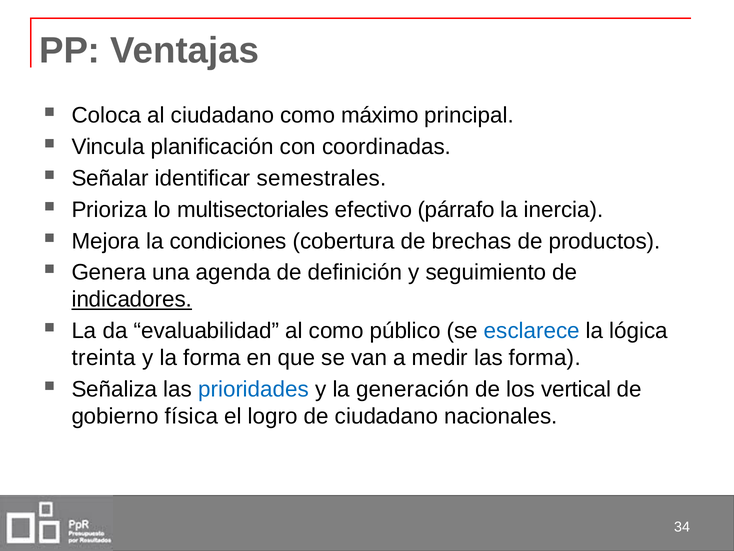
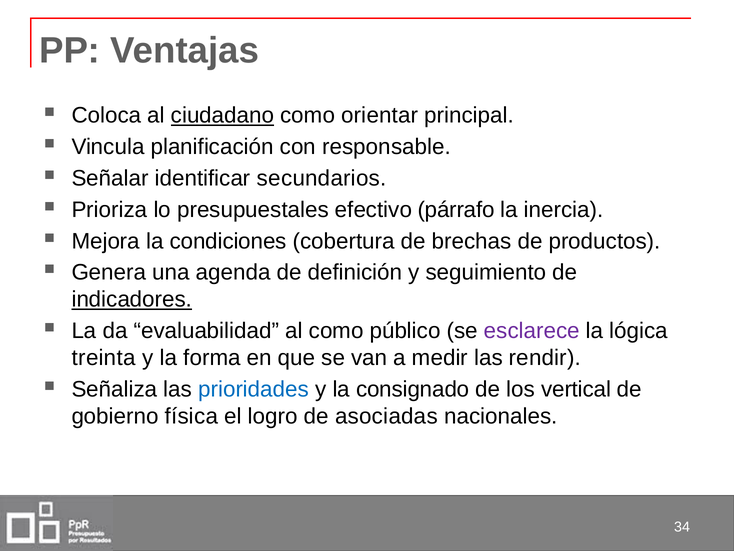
ciudadano at (223, 115) underline: none -> present
máximo: máximo -> orientar
coordinadas: coordinadas -> responsable
semestrales: semestrales -> secundarios
multisectoriales: multisectoriales -> presupuestales
esclarece colour: blue -> purple
las forma: forma -> rendir
generación: generación -> consignado
de ciudadano: ciudadano -> asociadas
